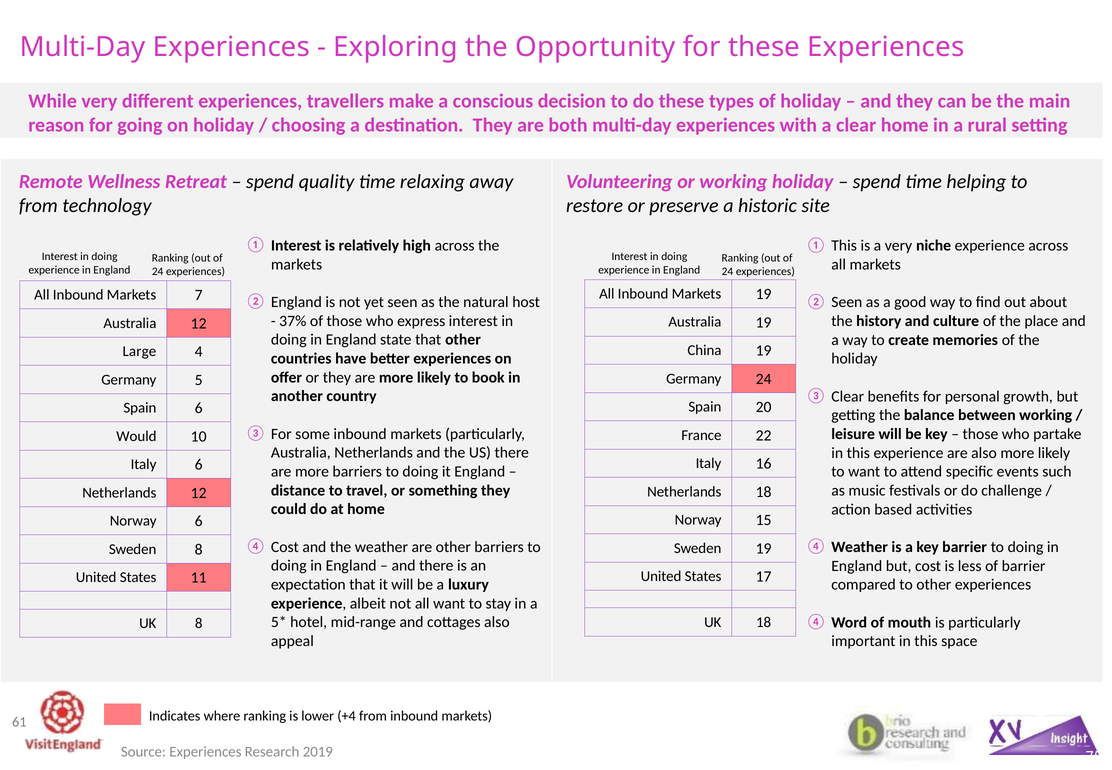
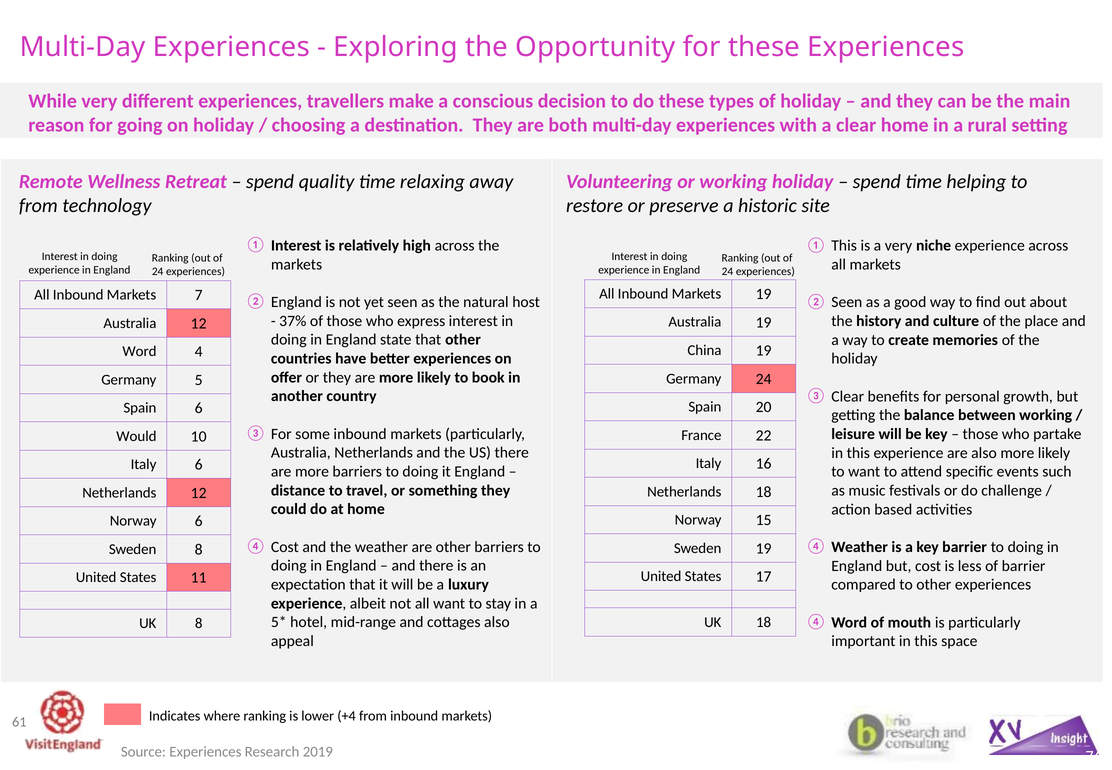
Large at (139, 351): Large -> Word
75: 75 -> 76
